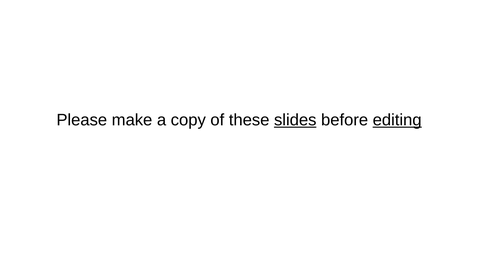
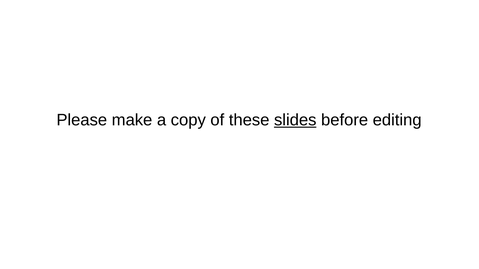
editing underline: present -> none
